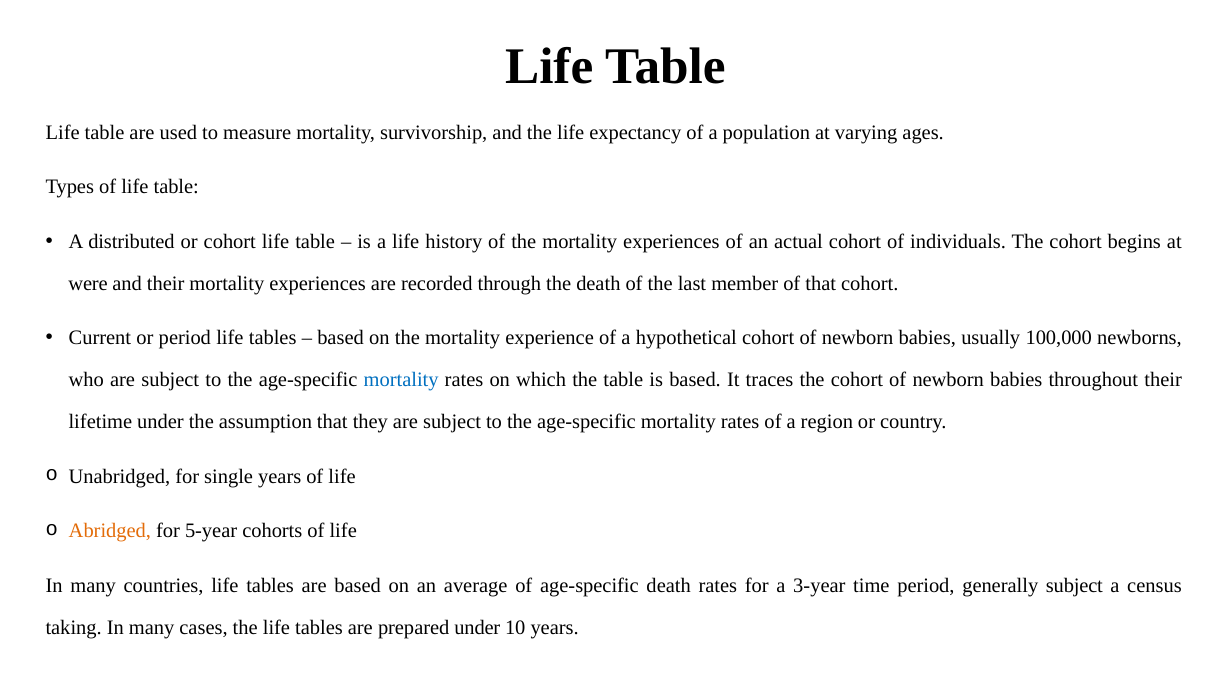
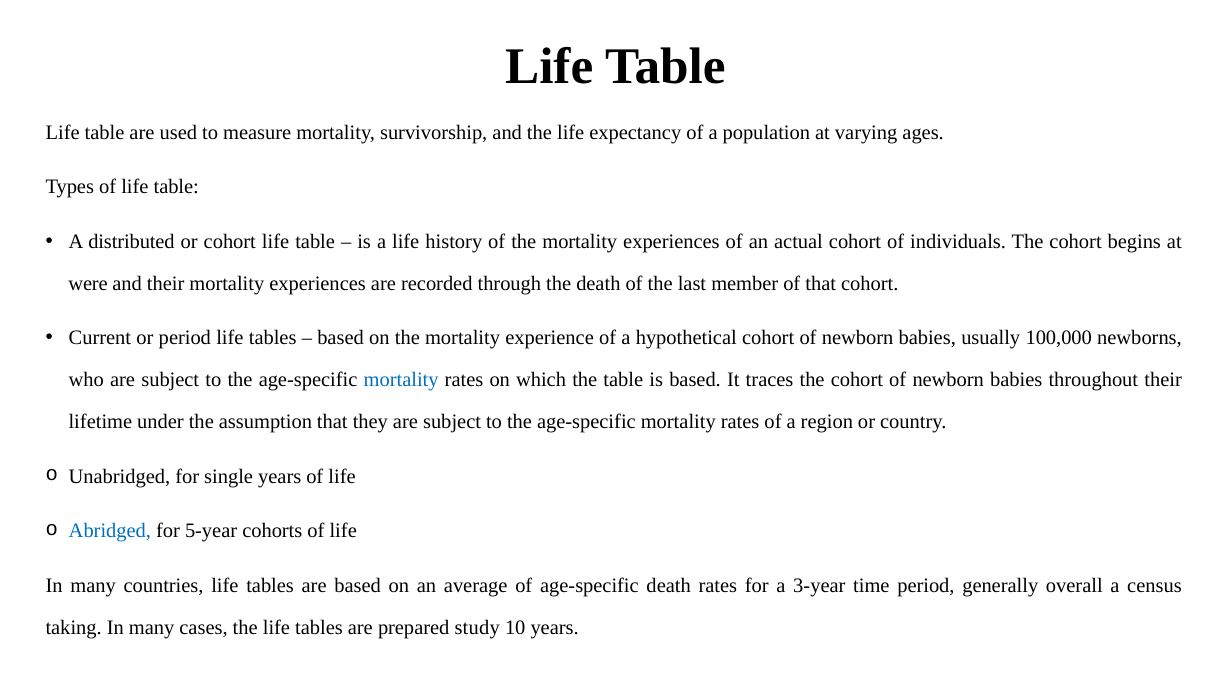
Abridged colour: orange -> blue
generally subject: subject -> overall
prepared under: under -> study
